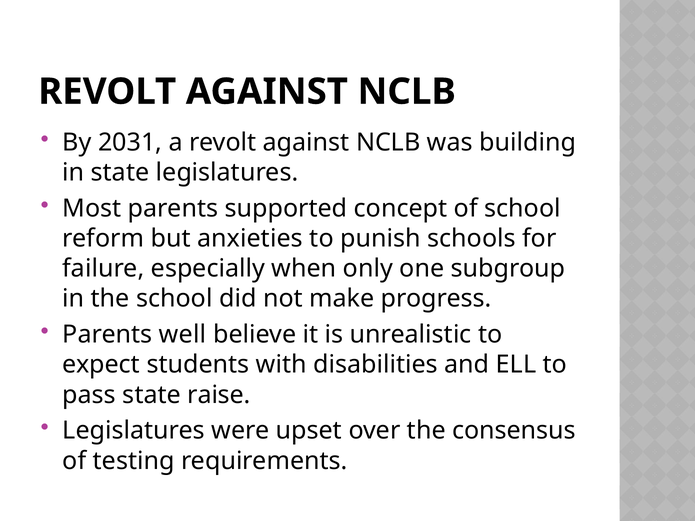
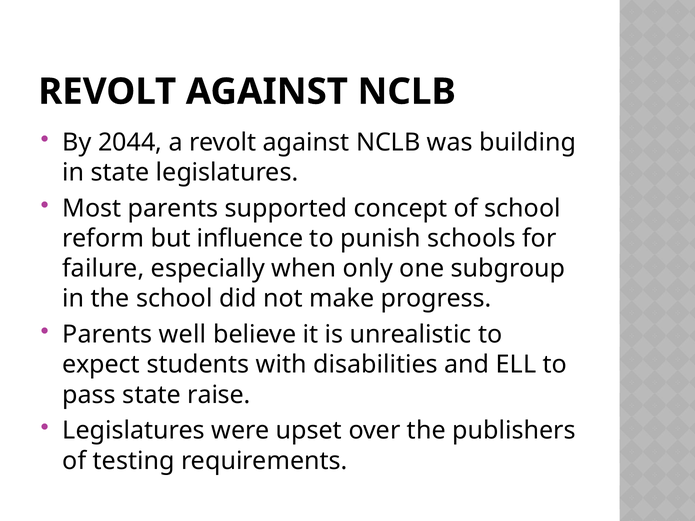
2031: 2031 -> 2044
anxieties: anxieties -> influence
consensus: consensus -> publishers
